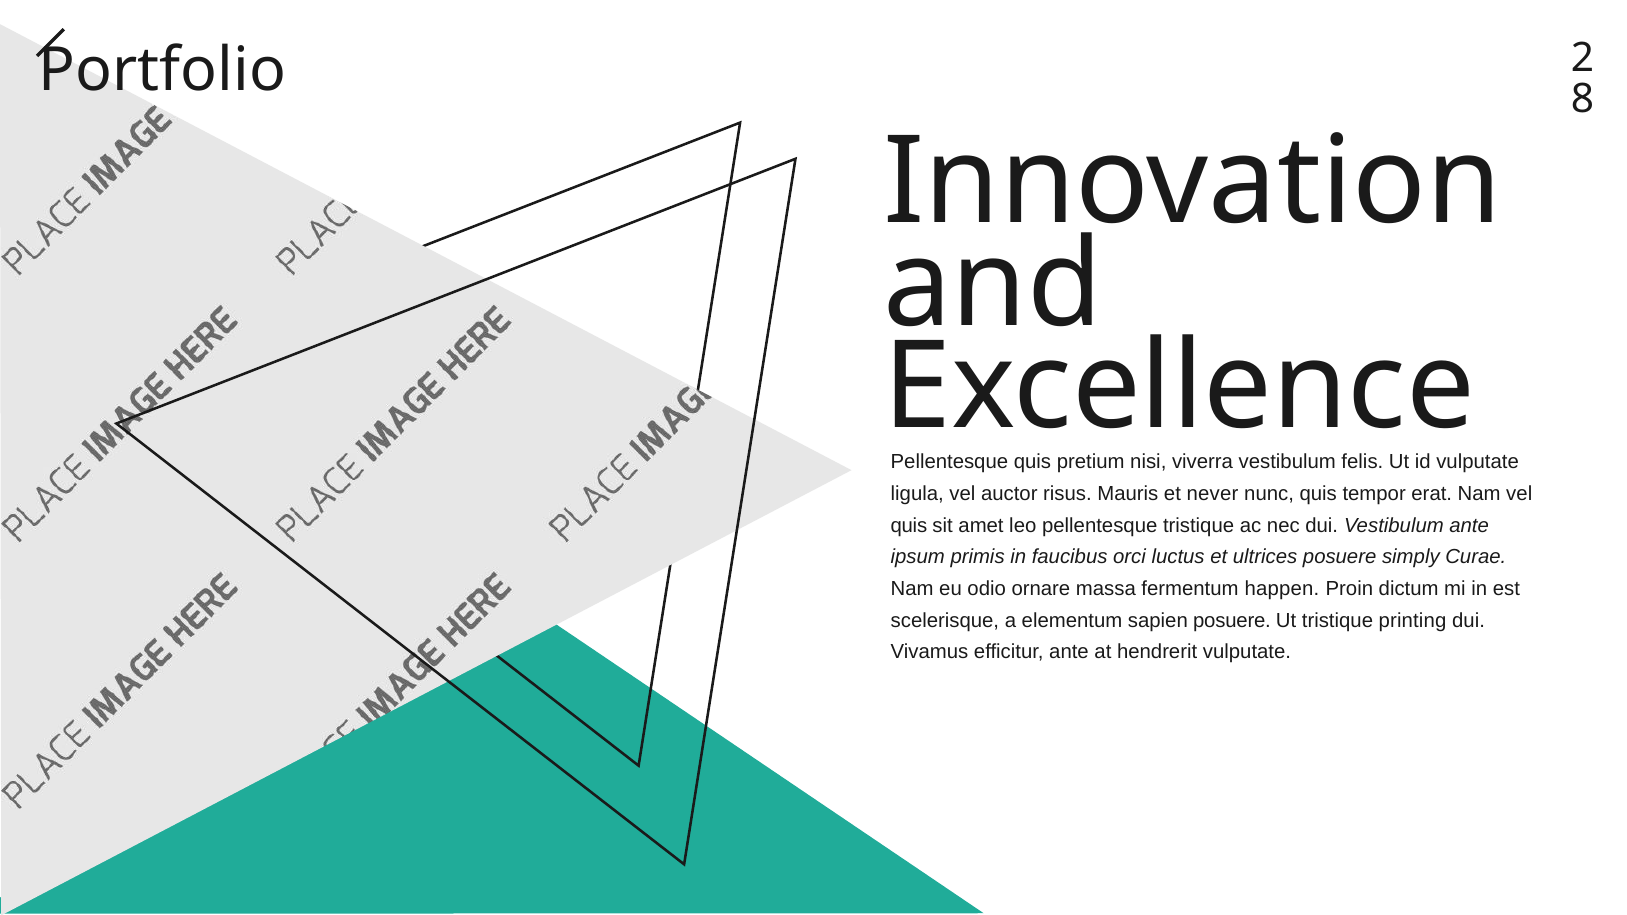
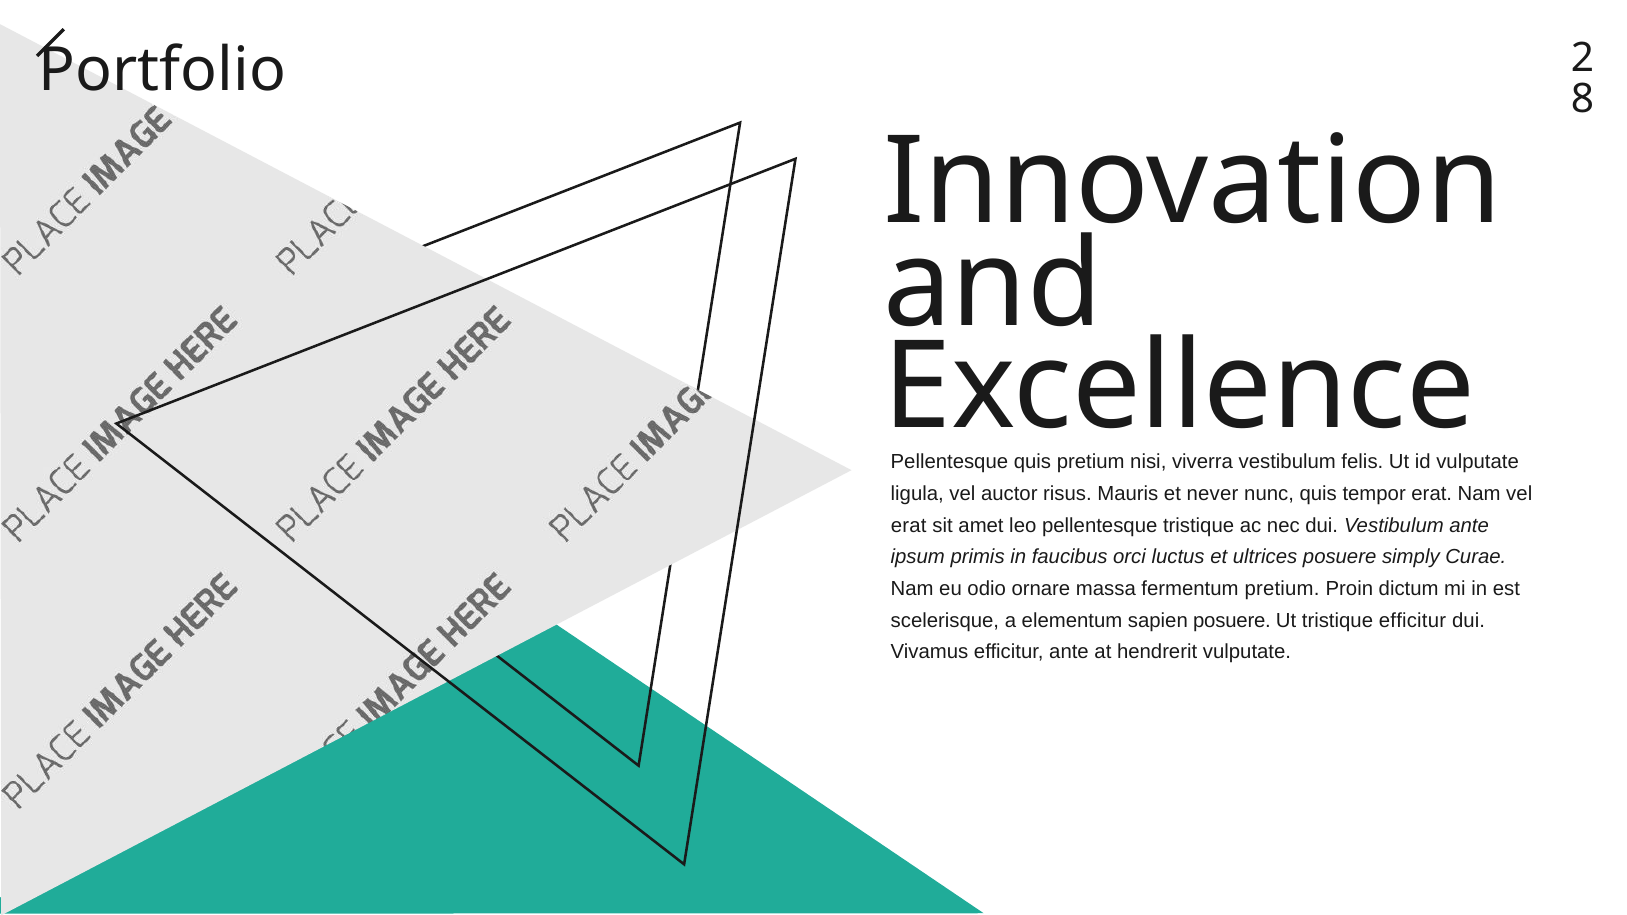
quis at (909, 525): quis -> erat
fermentum happen: happen -> pretium
tristique printing: printing -> efficitur
